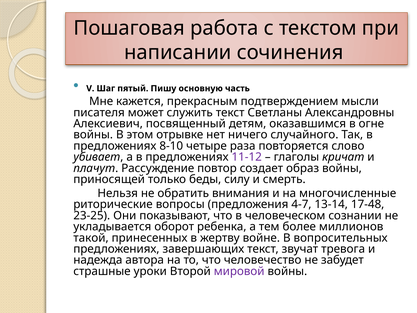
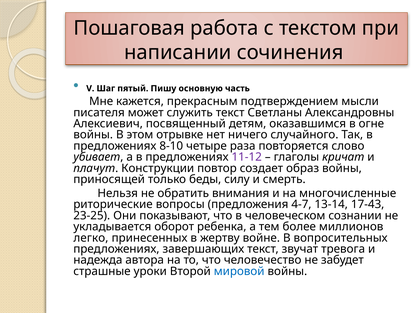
Рассуждение: Рассуждение -> Конструкции
17-48: 17-48 -> 17-43
такой: такой -> легко
мировой colour: purple -> blue
